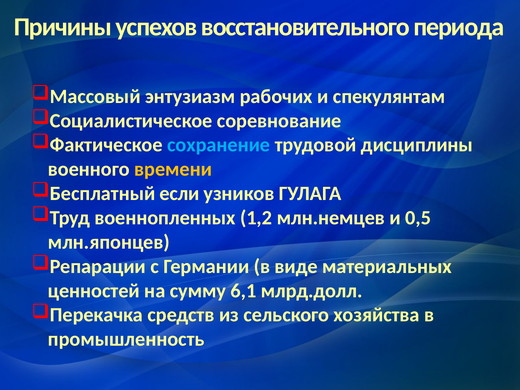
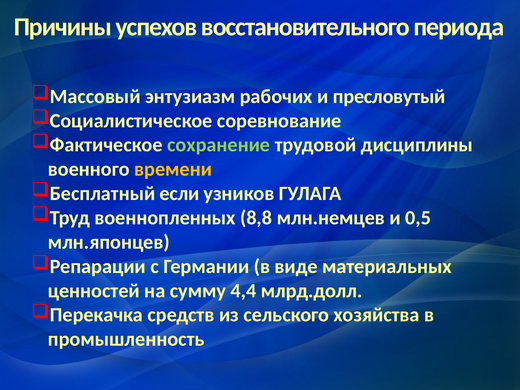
спекулянтам: спекулянтам -> пресловутый
сохранение colour: light blue -> light green
1,2: 1,2 -> 8,8
6,1: 6,1 -> 4,4
